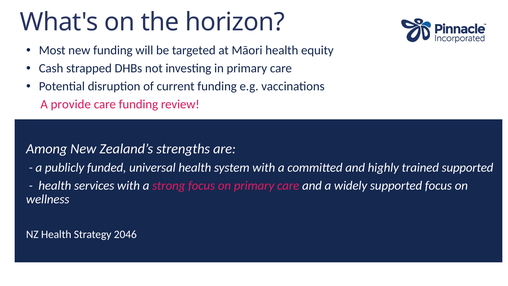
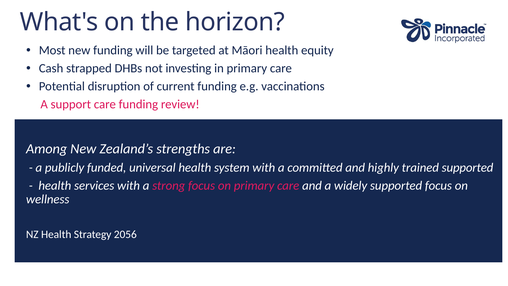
provide: provide -> support
2046: 2046 -> 2056
